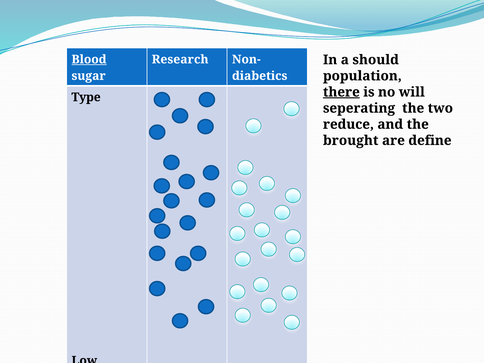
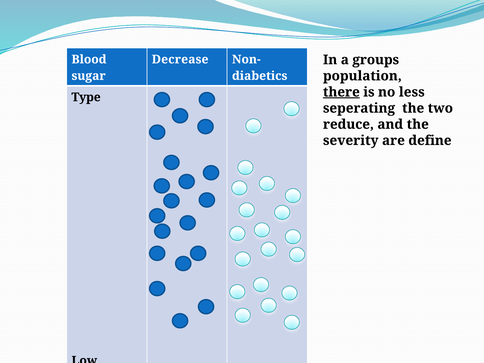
Blood underline: present -> none
Research: Research -> Decrease
should: should -> groups
will: will -> less
brought: brought -> severity
